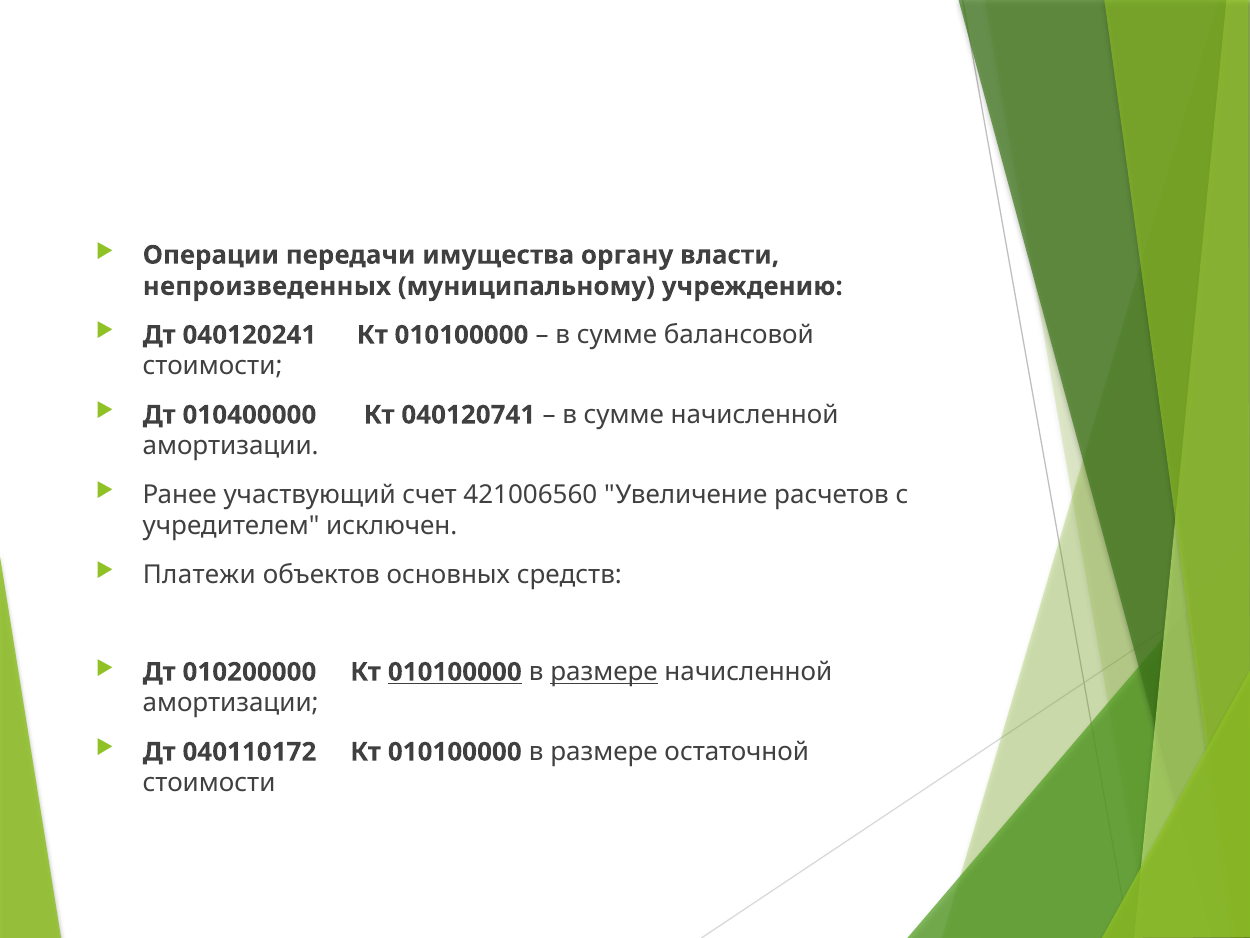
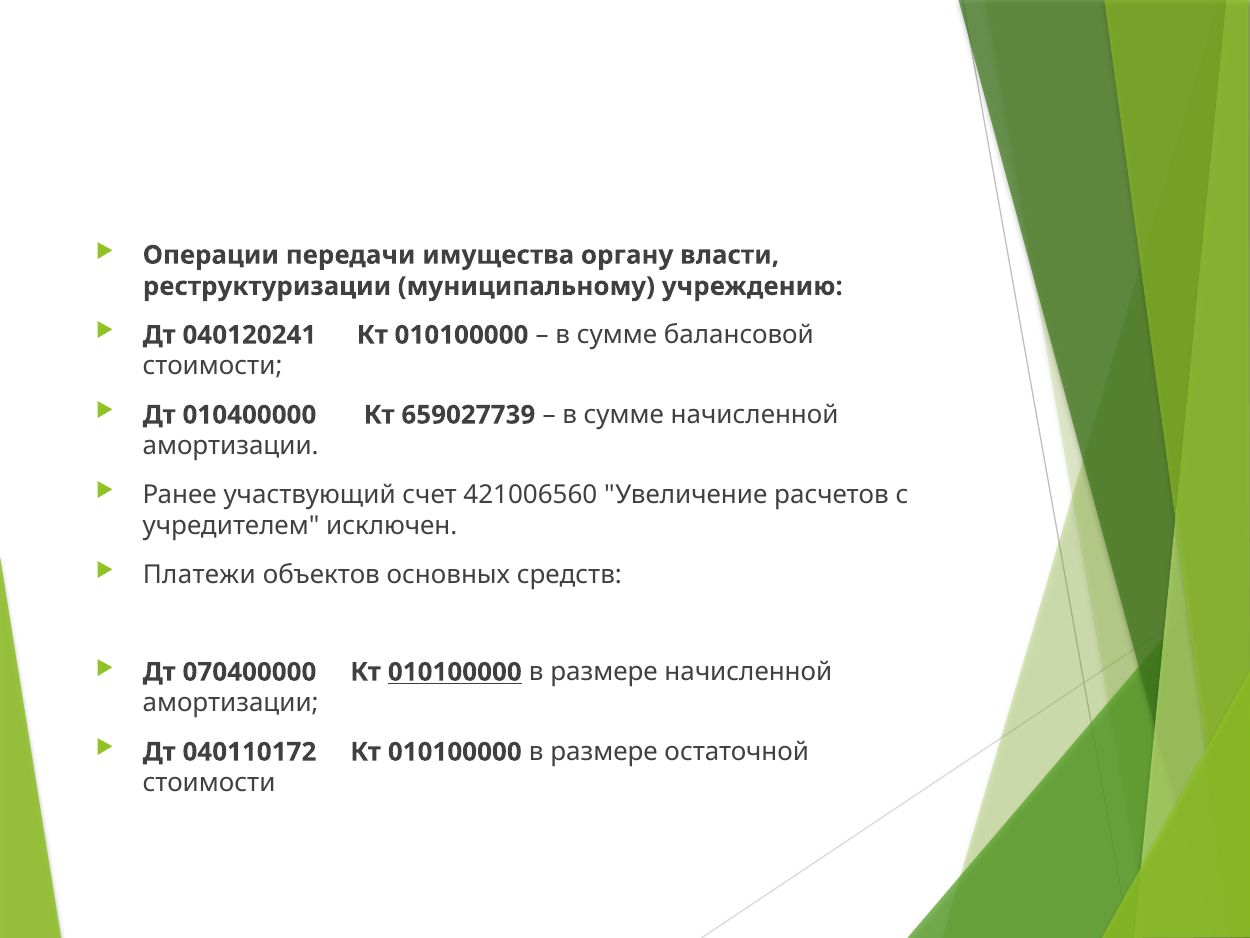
непроизведенных: непроизведенных -> реструктуризации
040120741: 040120741 -> 659027739
010200000: 010200000 -> 070400000
размере at (604, 672) underline: present -> none
